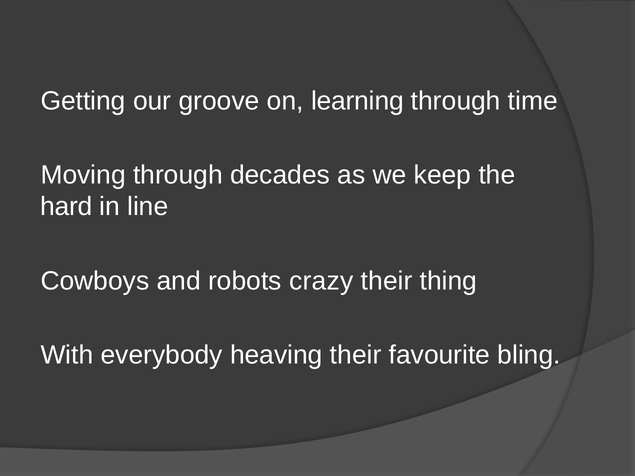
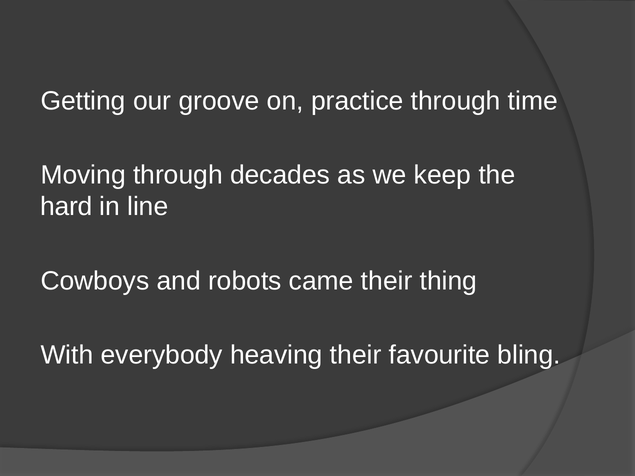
learning: learning -> practice
crazy: crazy -> came
